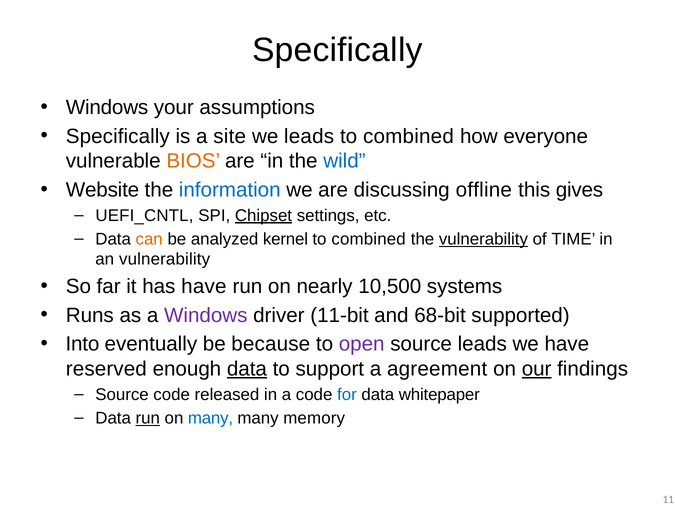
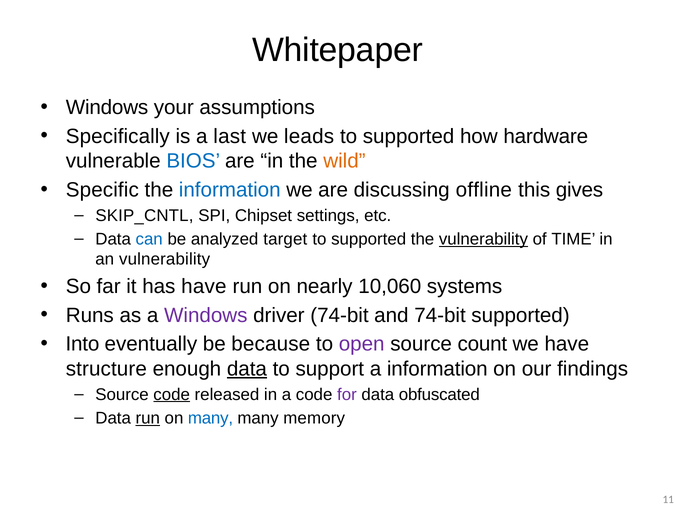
Specifically at (337, 50): Specifically -> Whitepaper
site: site -> last
combined at (408, 136): combined -> supported
everyone: everyone -> hardware
BIOS colour: orange -> blue
wild colour: blue -> orange
Website: Website -> Specific
UEFI_CNTL: UEFI_CNTL -> SKIP_CNTL
Chipset underline: present -> none
can colour: orange -> blue
kernel: kernel -> target
combined at (369, 239): combined -> supported
10,500: 10,500 -> 10,060
driver 11-bit: 11-bit -> 74-bit
and 68-bit: 68-bit -> 74-bit
source leads: leads -> count
reserved: reserved -> structure
a agreement: agreement -> information
our underline: present -> none
code at (172, 394) underline: none -> present
for colour: blue -> purple
whitepaper: whitepaper -> obfuscated
